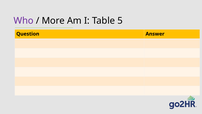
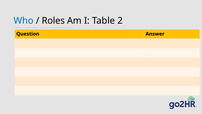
Who colour: purple -> blue
More: More -> Roles
5: 5 -> 2
